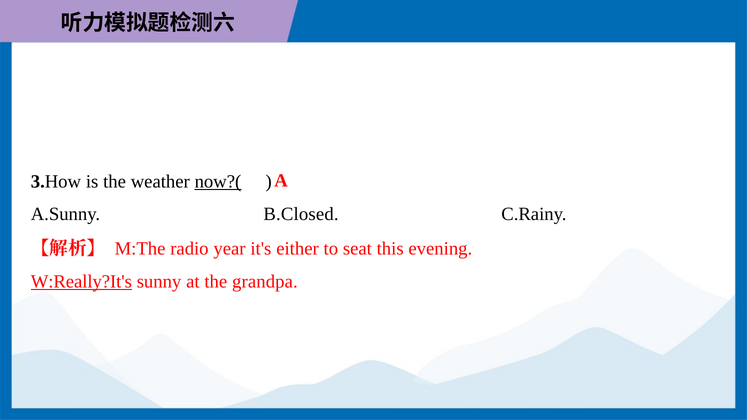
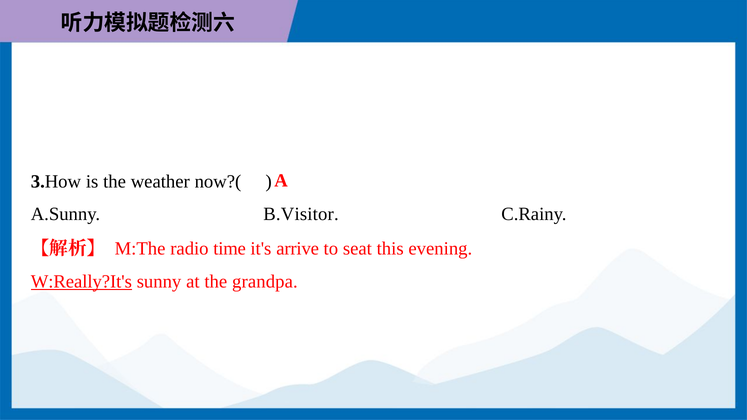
now?( underline: present -> none
B.Closed: B.Closed -> B.Visitor
year: year -> time
either: either -> arrive
